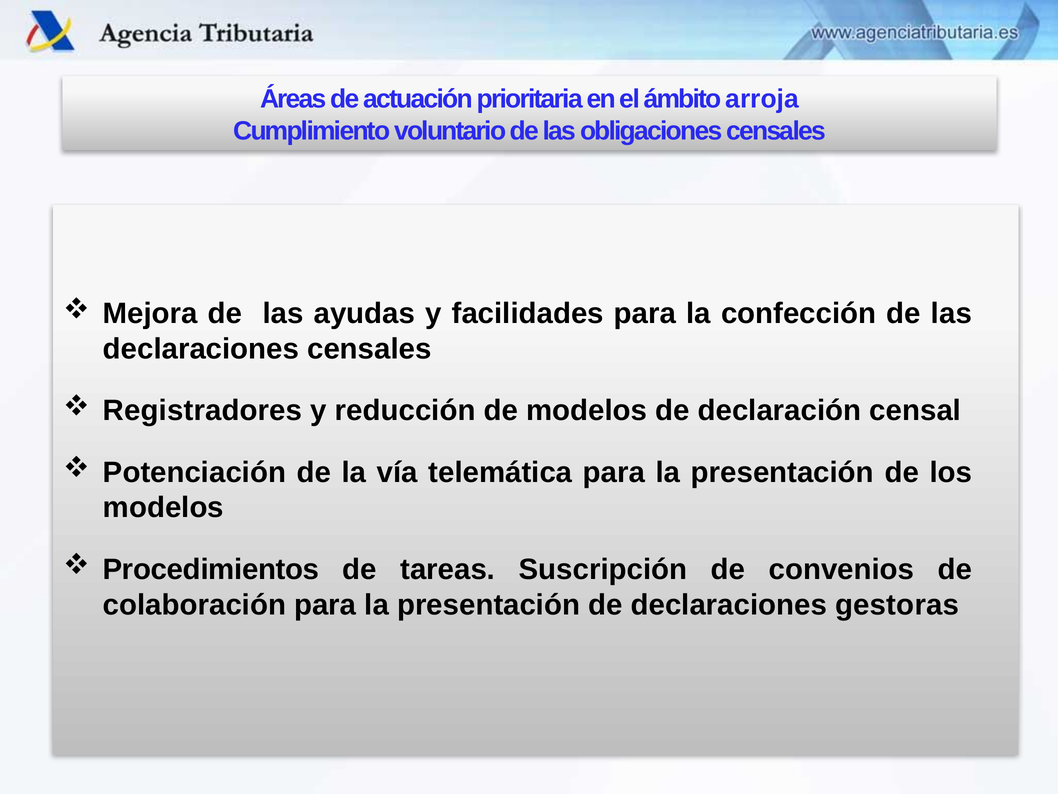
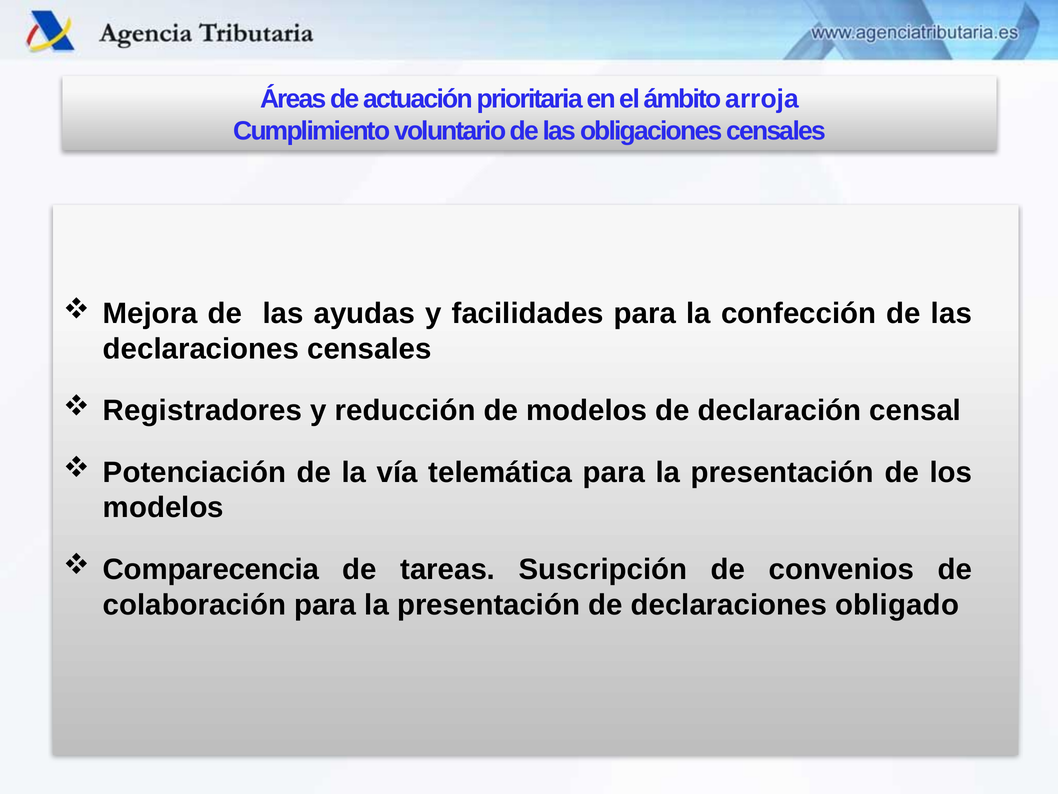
Procedimientos: Procedimientos -> Comparecencia
gestoras: gestoras -> obligado
